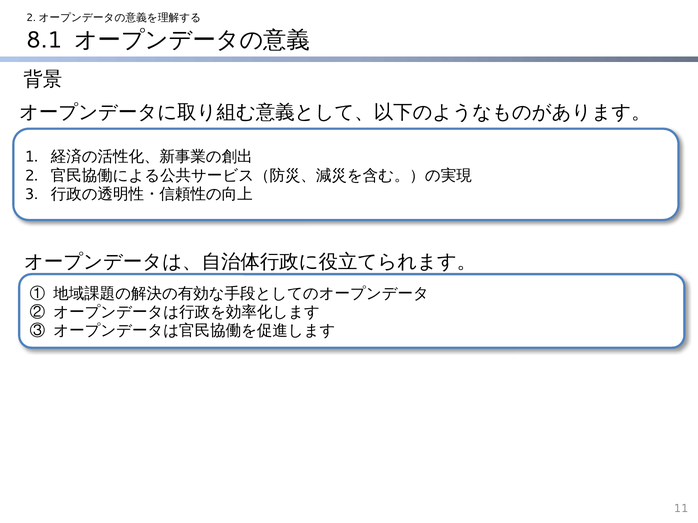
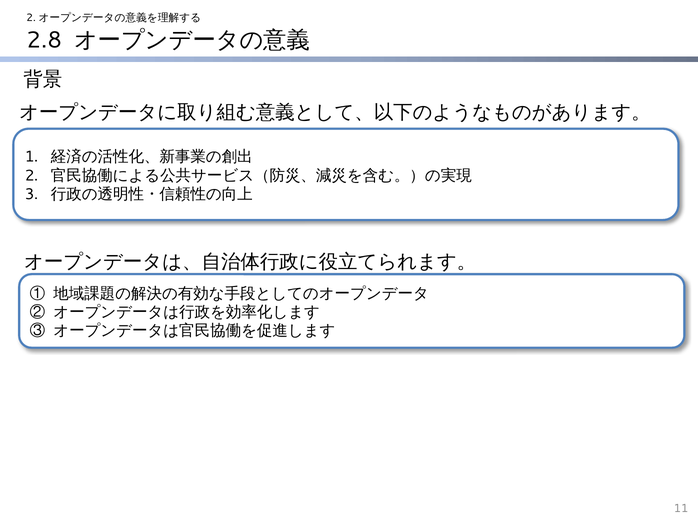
8.1: 8.1 -> 2.8
